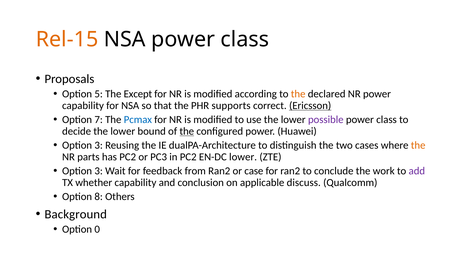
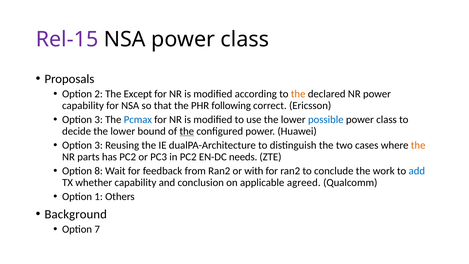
Rel-15 colour: orange -> purple
5: 5 -> 2
supports: supports -> following
Ericsson underline: present -> none
7 at (99, 120): 7 -> 3
possible colour: purple -> blue
EN-DC lower: lower -> needs
3 at (99, 171): 3 -> 8
case: case -> with
add colour: purple -> blue
discuss: discuss -> agreed
8: 8 -> 1
0: 0 -> 7
